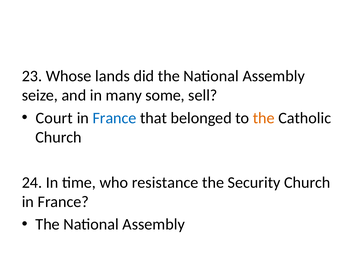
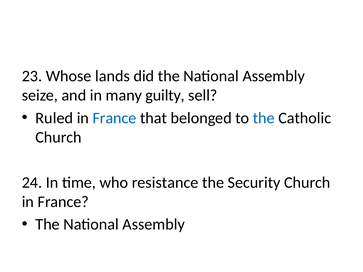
some: some -> guilty
Court: Court -> Ruled
the at (264, 118) colour: orange -> blue
